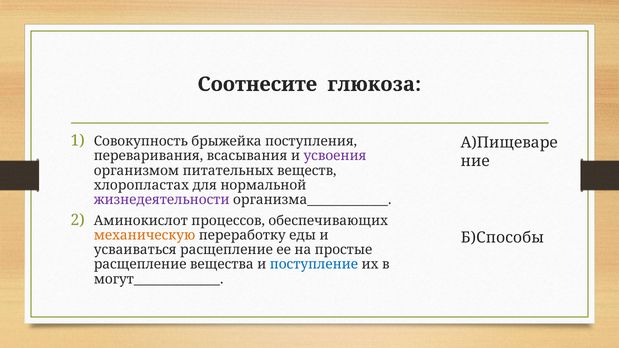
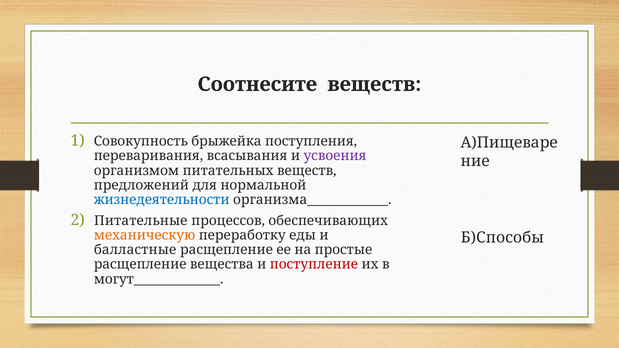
Соотнесите глюкоза: глюкоза -> веществ
хлоропластах: хлоропластах -> предложений
жизнедеятельности colour: purple -> blue
Аминокислот: Аминокислот -> Питательные
усваиваться: усваиваться -> балластные
поступление colour: blue -> red
